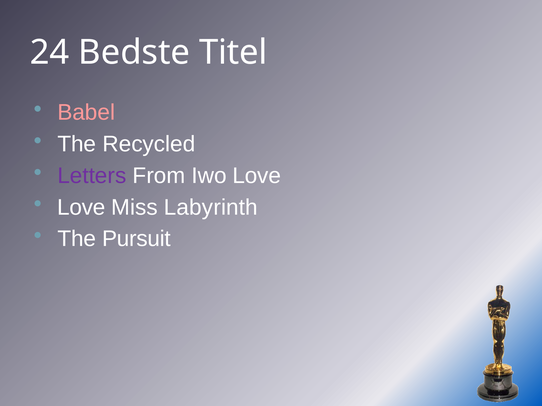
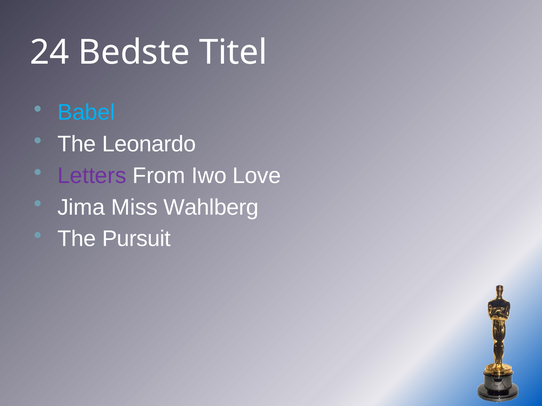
Babel colour: pink -> light blue
Recycled: Recycled -> Leonardo
Love at (81, 208): Love -> Jima
Labyrinth: Labyrinth -> Wahlberg
